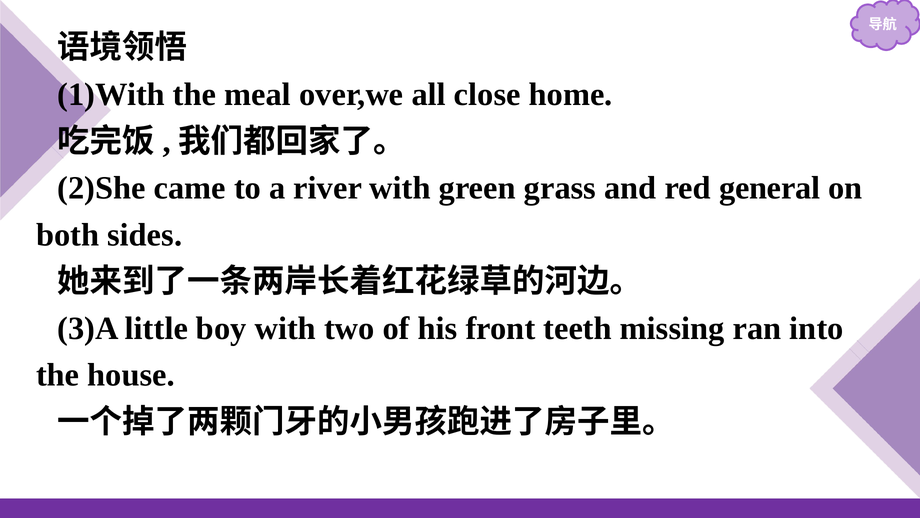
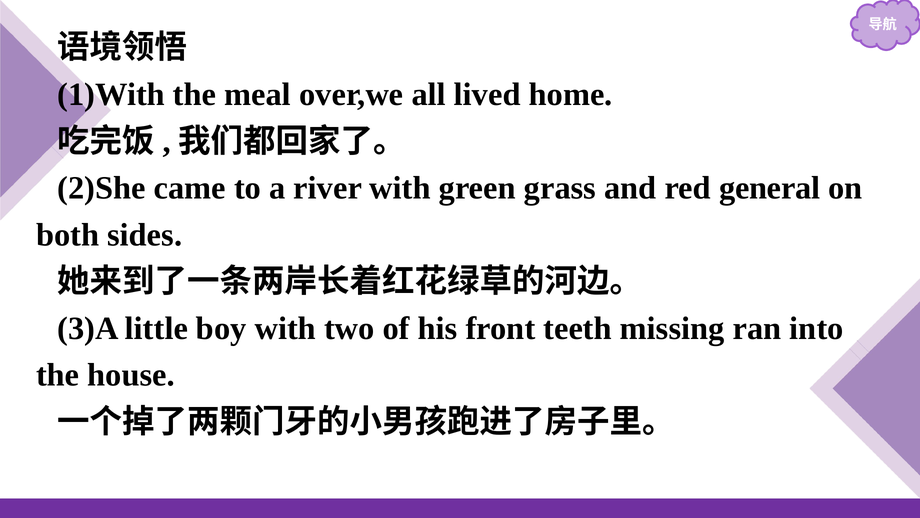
close: close -> lived
